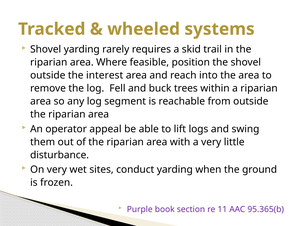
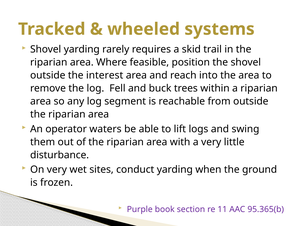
appeal: appeal -> waters
